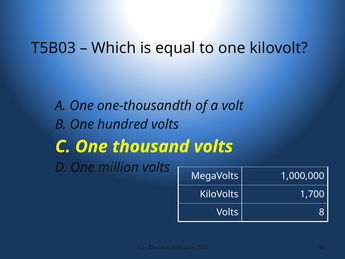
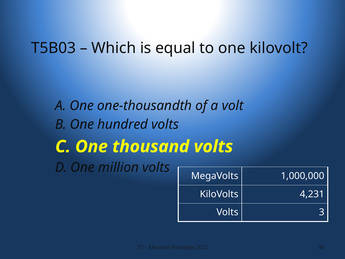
1,700: 1,700 -> 4,231
8: 8 -> 3
